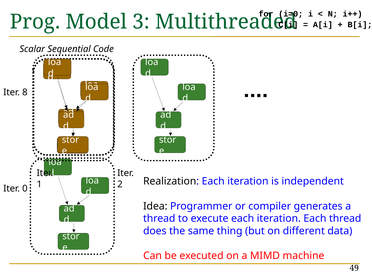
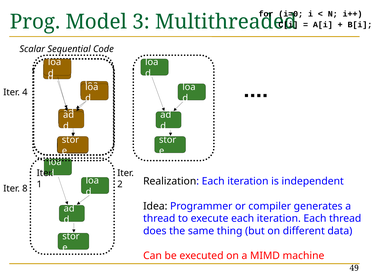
8: 8 -> 4
0: 0 -> 8
